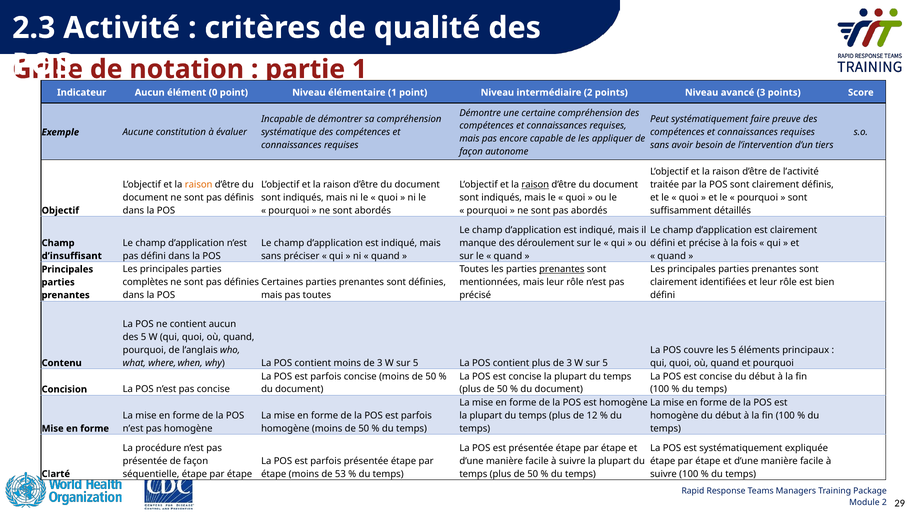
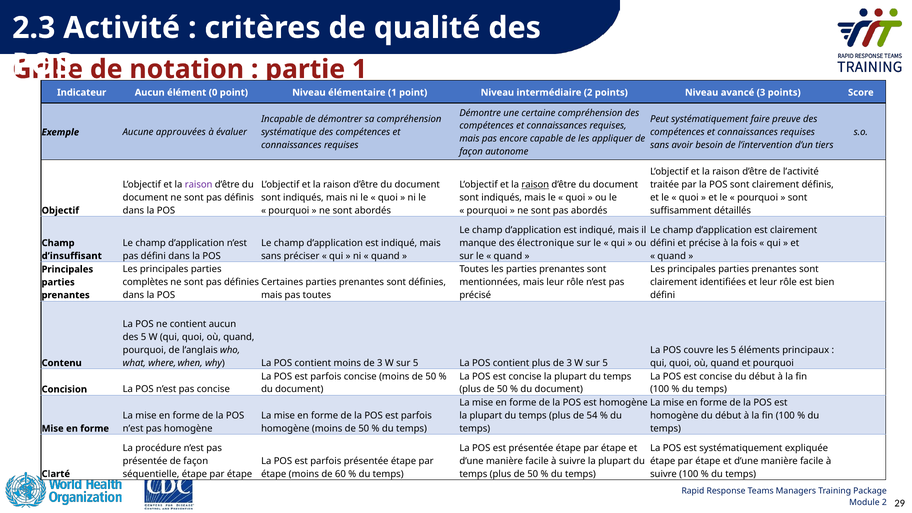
constitution: constitution -> approuvées
raison at (199, 185) colour: orange -> purple
déroulement: déroulement -> électronique
prenantes at (562, 269) underline: present -> none
12: 12 -> 54
53: 53 -> 60
